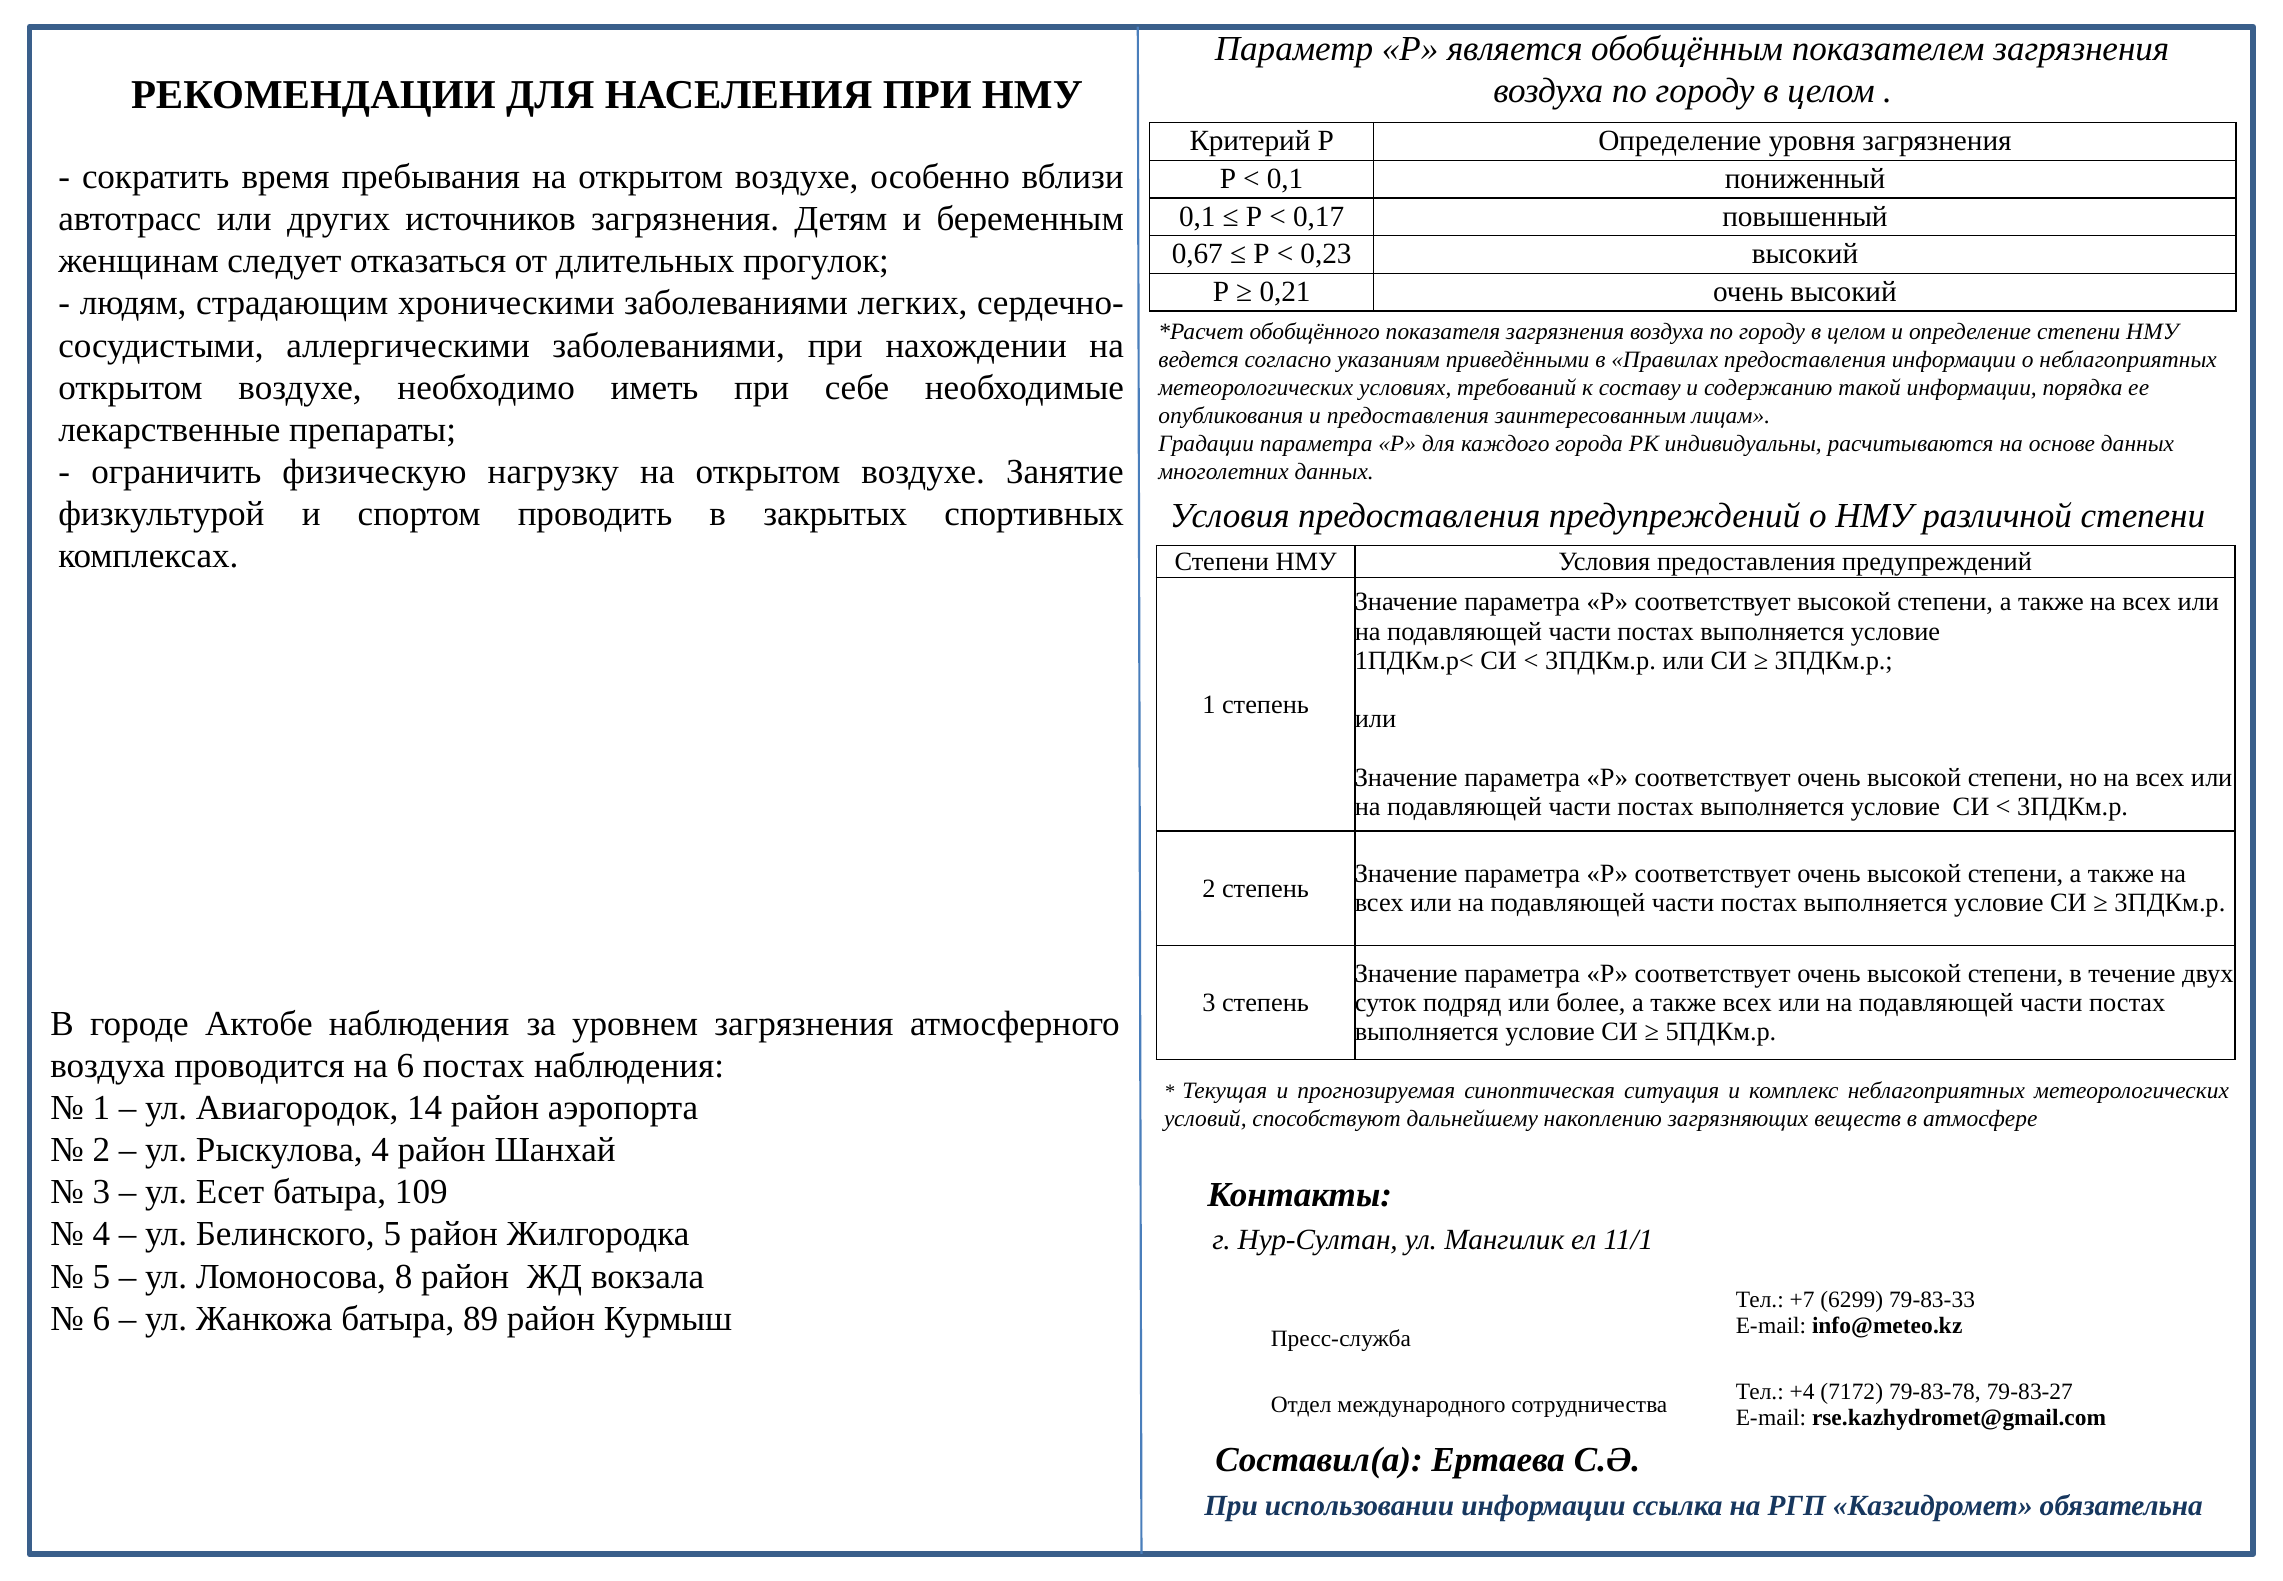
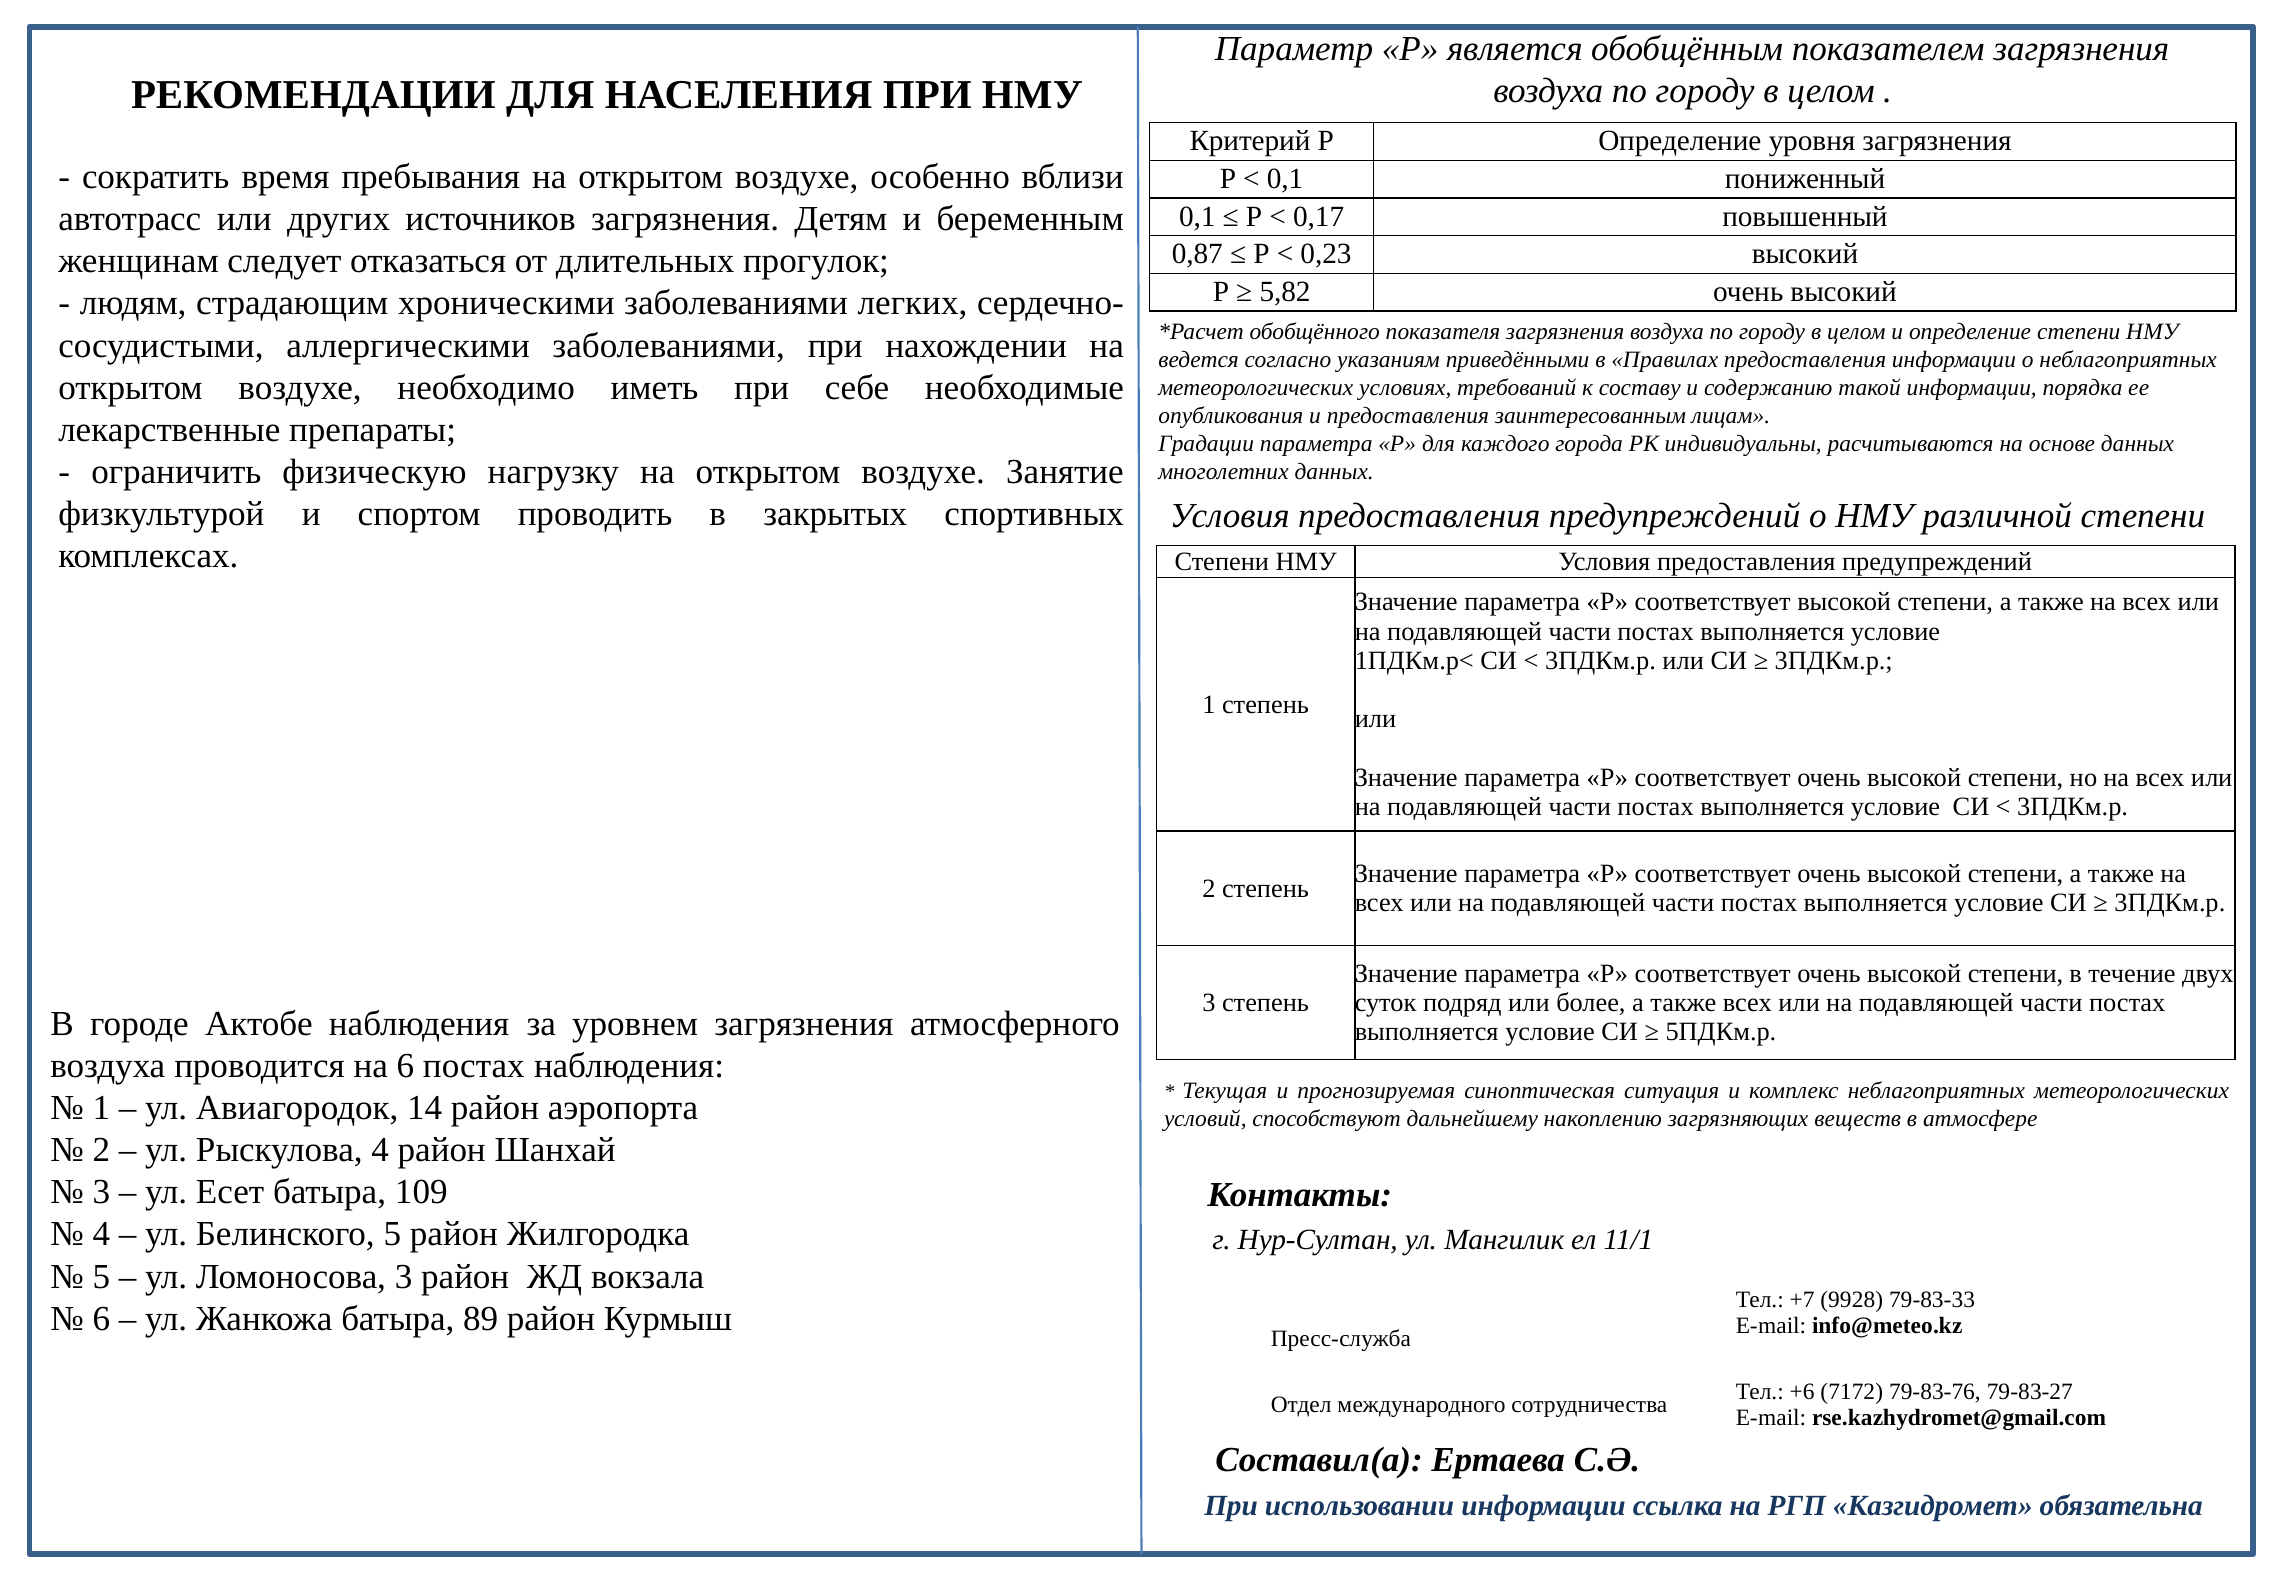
0,67: 0,67 -> 0,87
0,21: 0,21 -> 5,82
Ломоносова 8: 8 -> 3
6299: 6299 -> 9928
+4: +4 -> +6
79-83-78: 79-83-78 -> 79-83-76
